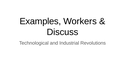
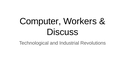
Examples: Examples -> Computer
